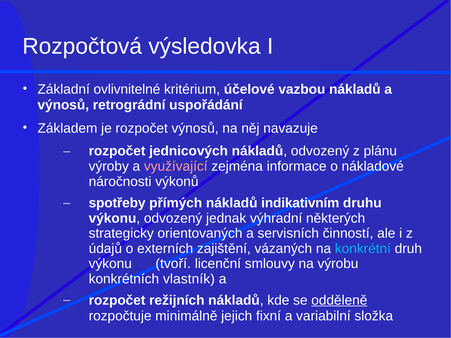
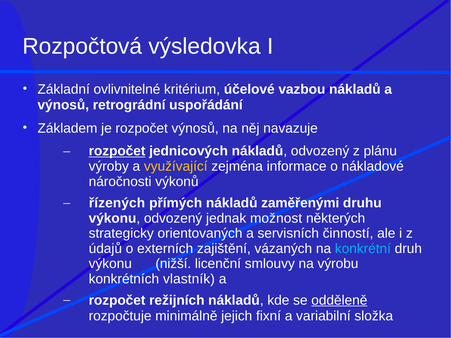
rozpočet at (117, 151) underline: none -> present
využívající colour: pink -> yellow
spotřeby: spotřeby -> řízených
indikativním: indikativním -> zaměřenými
výhradní: výhradní -> možnost
tvoří: tvoří -> nižší
